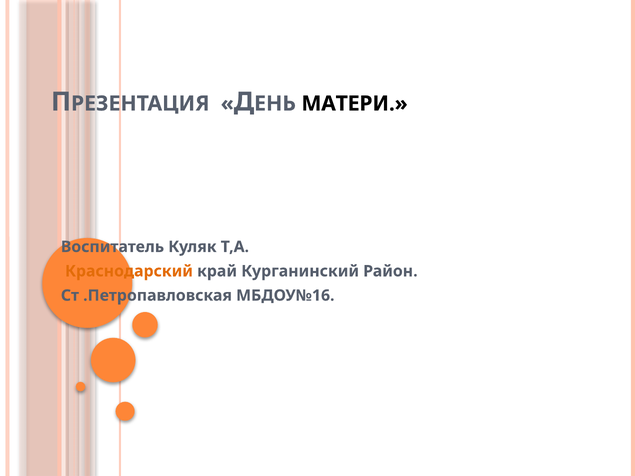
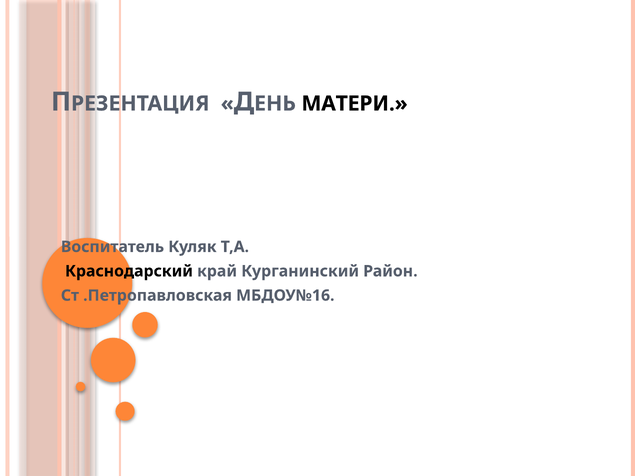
Краснодарский colour: orange -> black
